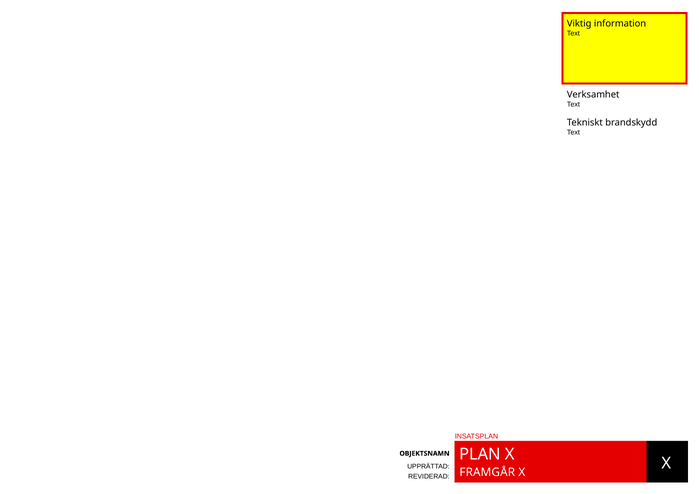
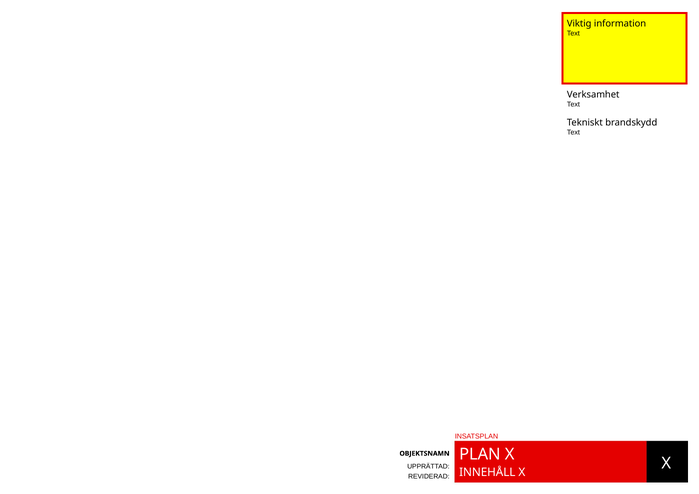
FRAMGÅR: FRAMGÅR -> INNEHÅLL
